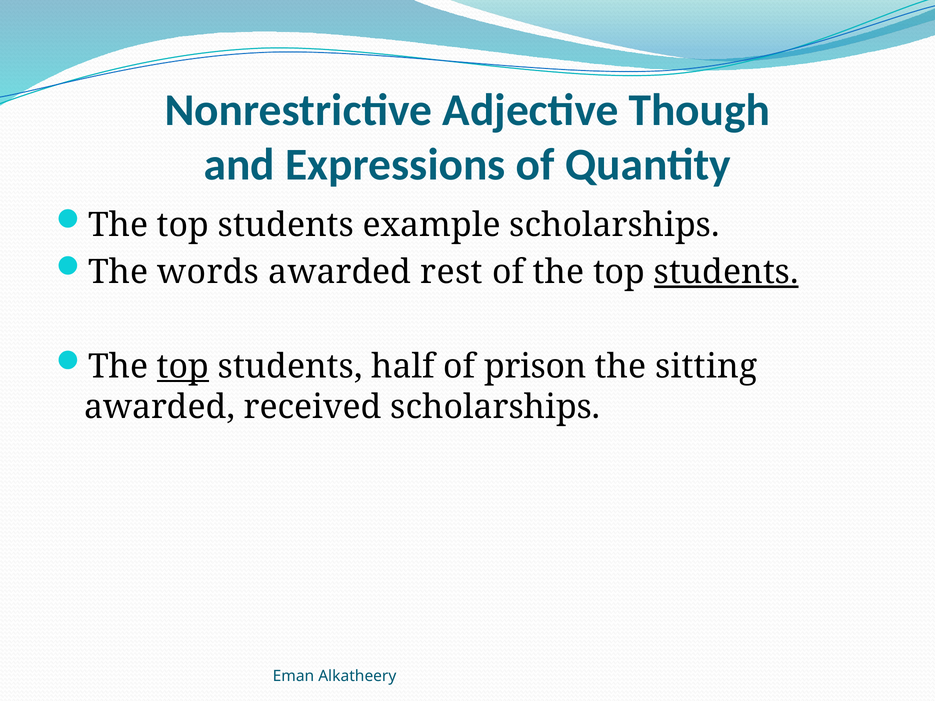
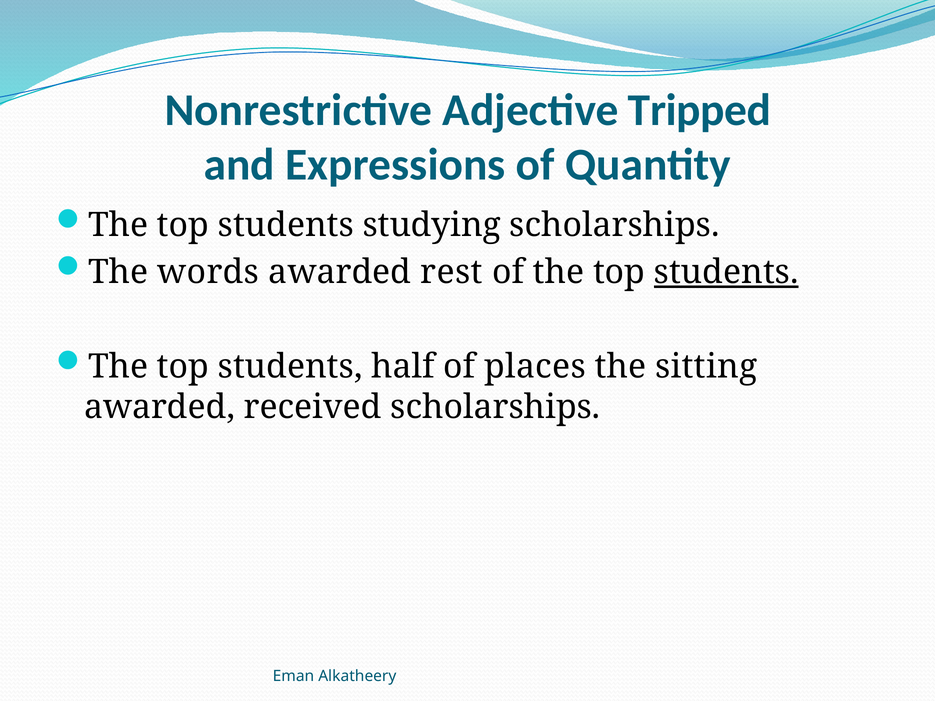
Though: Though -> Tripped
example: example -> studying
top at (183, 367) underline: present -> none
prison: prison -> places
